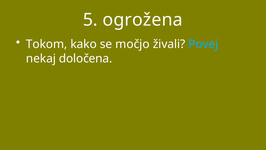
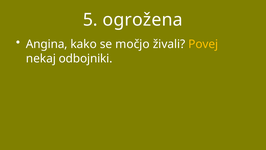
Tokom: Tokom -> Angina
Povej colour: light blue -> yellow
določena: določena -> odbojniki
